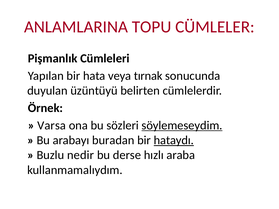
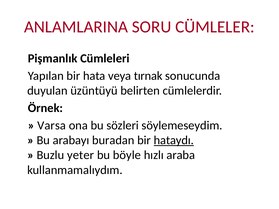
TOPU: TOPU -> SORU
söylemeseydim underline: present -> none
nedir: nedir -> yeter
derse: derse -> böyle
